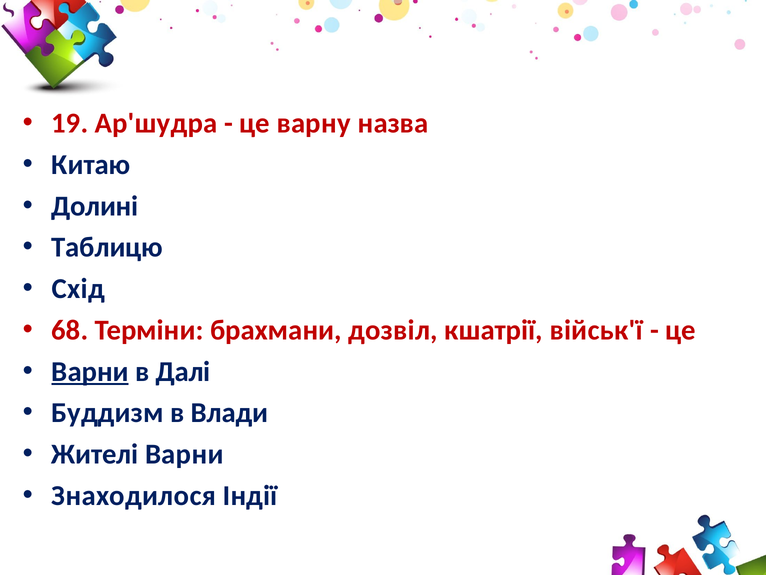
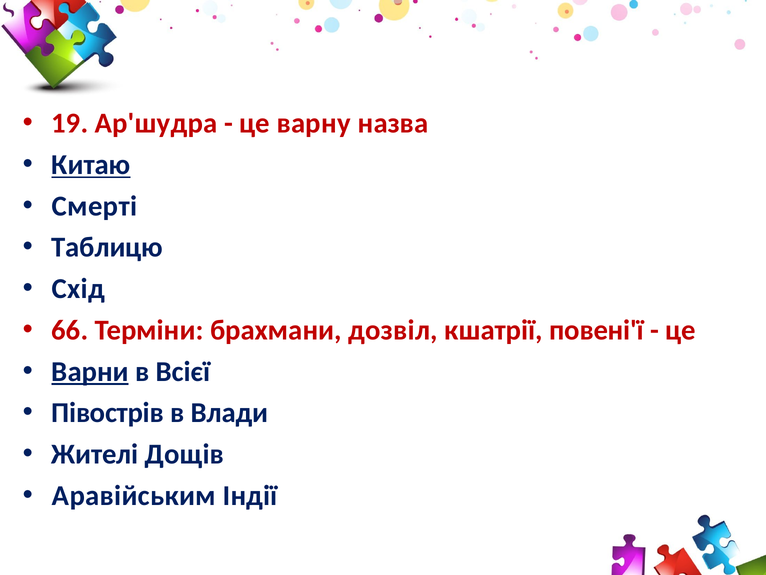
Китаю underline: none -> present
Долині: Долині -> Смерті
68: 68 -> 66
військ'ї: військ'ї -> повені'ї
Далі: Далі -> Всієї
Буддизм: Буддизм -> Півострів
Жителі Варни: Варни -> Дощів
Знаходилося: Знаходилося -> Аравійським
